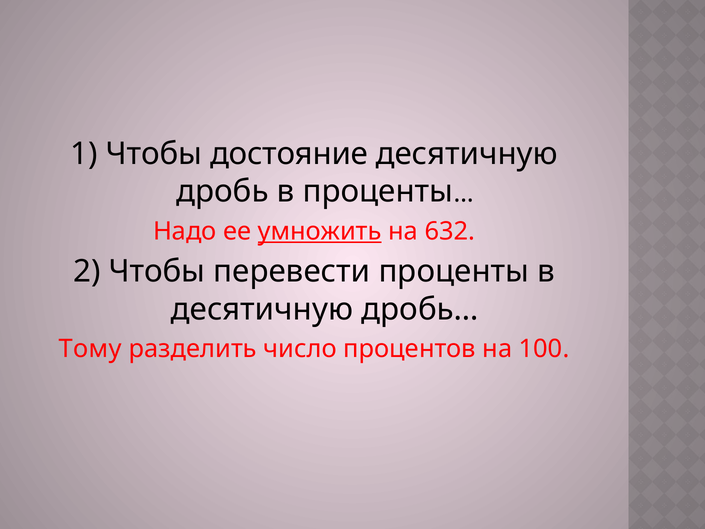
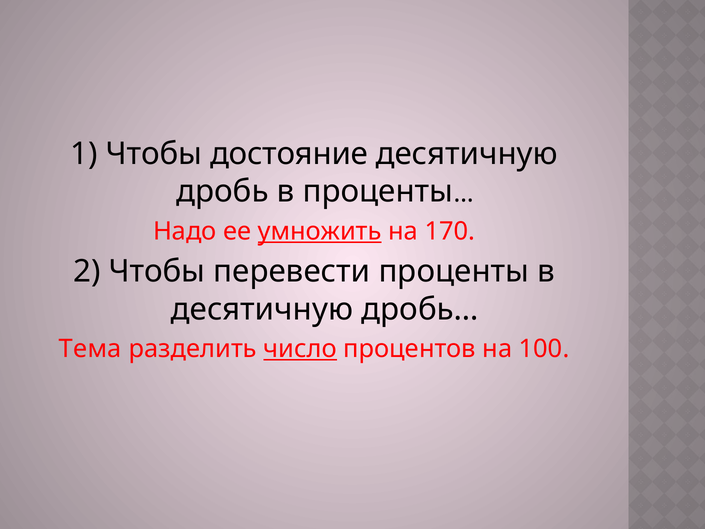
632: 632 -> 170
Тому: Тому -> Тема
число underline: none -> present
